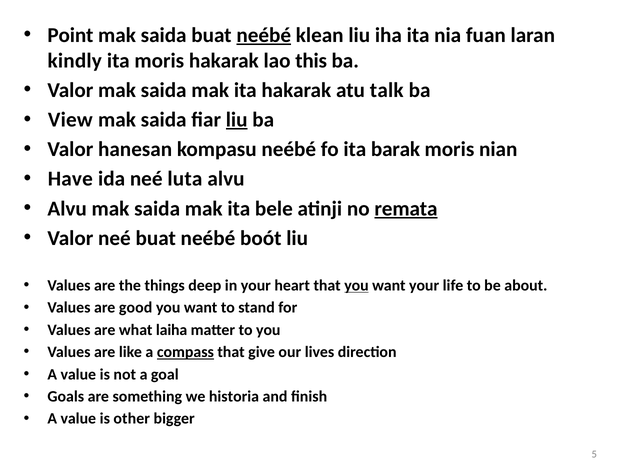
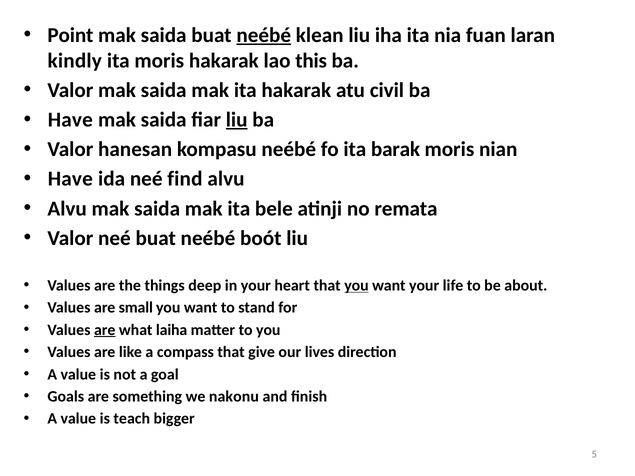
talk: talk -> civil
View at (70, 120): View -> Have
luta: luta -> find
remata underline: present -> none
good: good -> small
are at (105, 330) underline: none -> present
compass underline: present -> none
historia: historia -> nakonu
other: other -> teach
